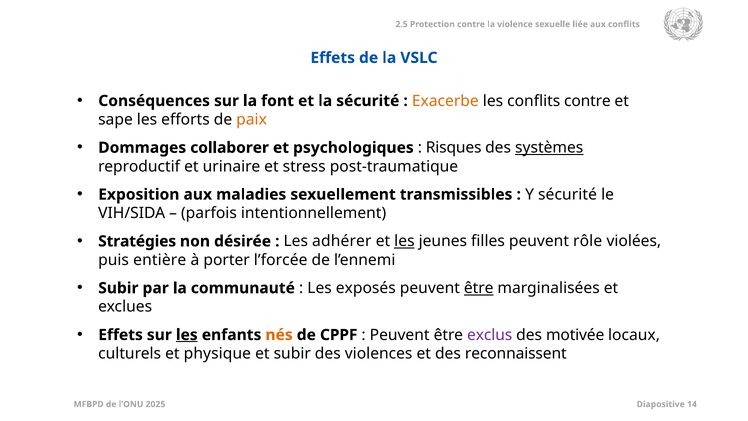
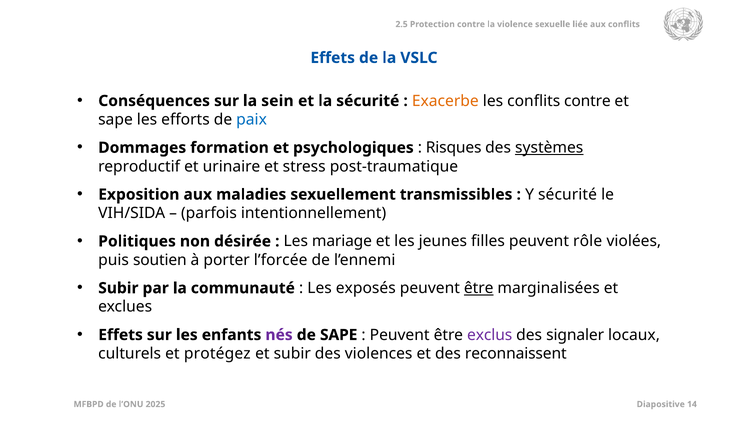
font: font -> sein
paix colour: orange -> blue
collaborer: collaborer -> formation
Stratégies: Stratégies -> Politiques
adhérer: adhérer -> mariage
les at (404, 241) underline: present -> none
entière: entière -> soutien
les at (187, 335) underline: present -> none
nés colour: orange -> purple
de CPPF: CPPF -> SAPE
motivée: motivée -> signaler
physique: physique -> protégez
